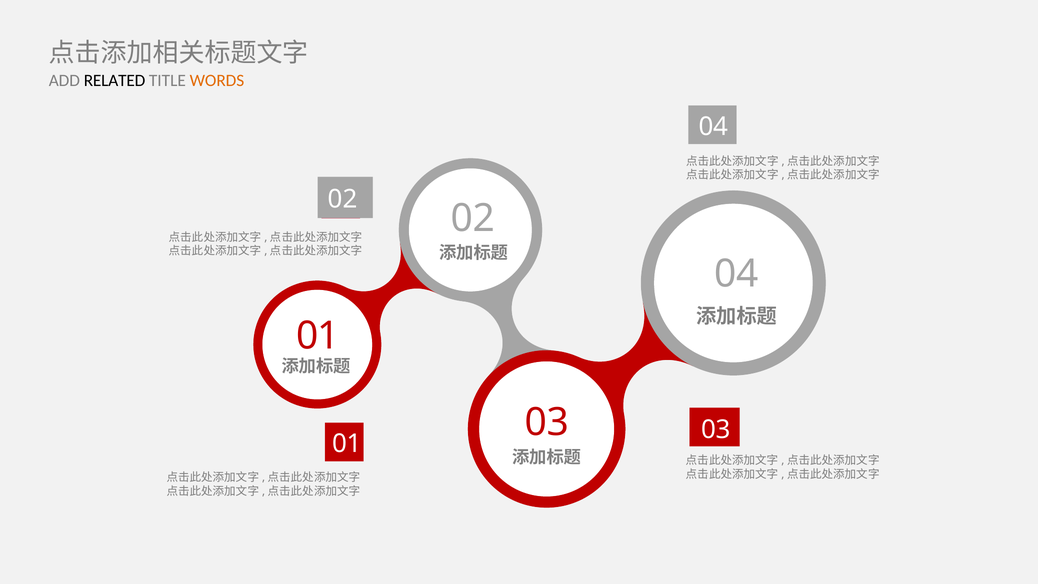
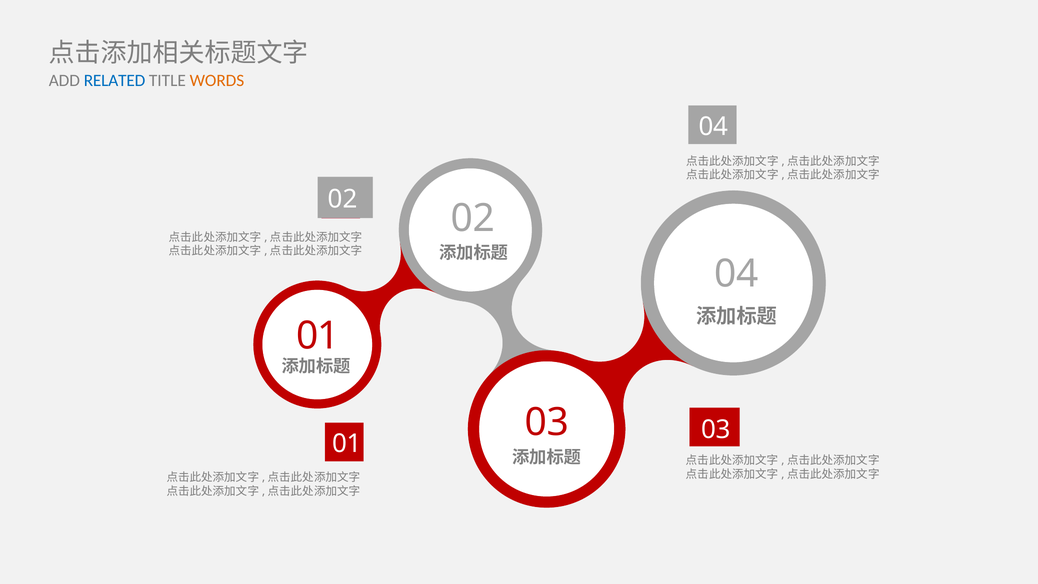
RELATED colour: black -> blue
